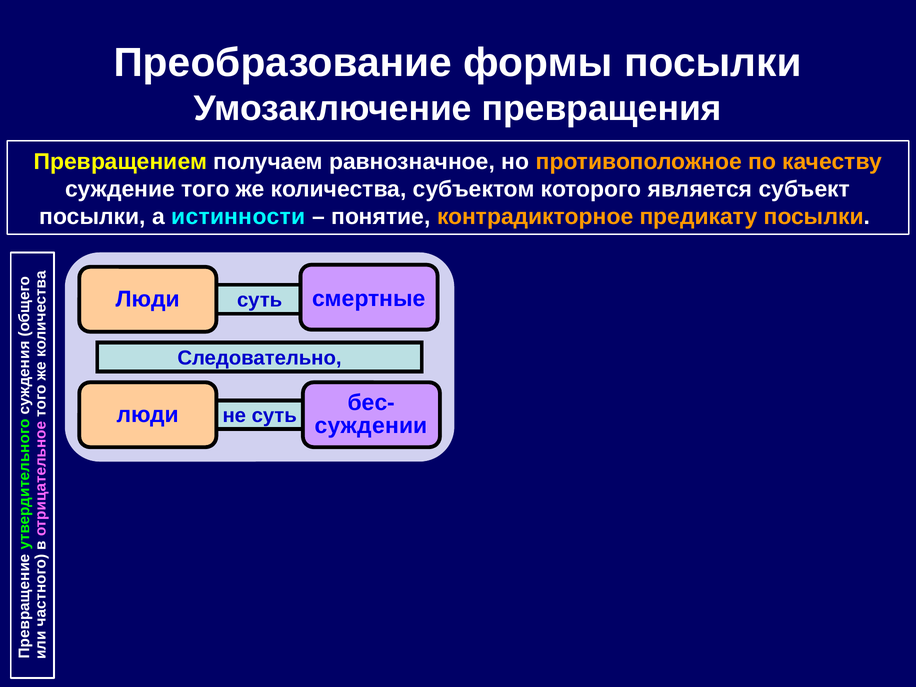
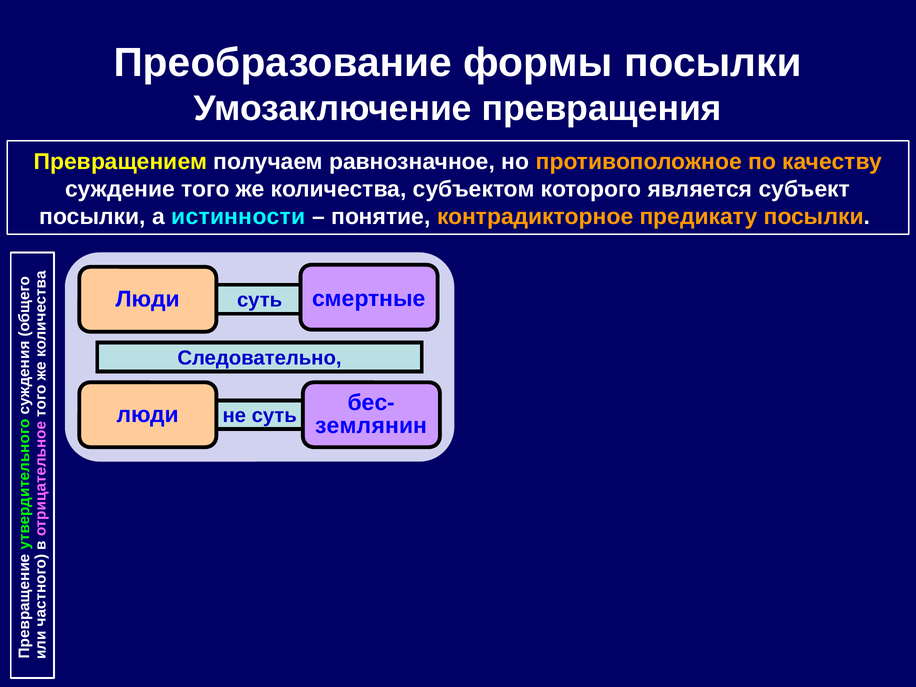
суждении: суждении -> землянин
